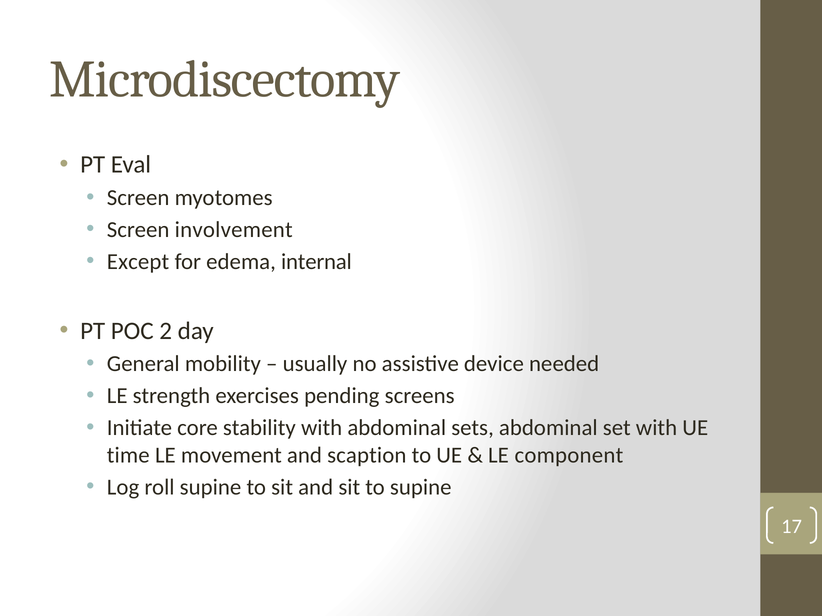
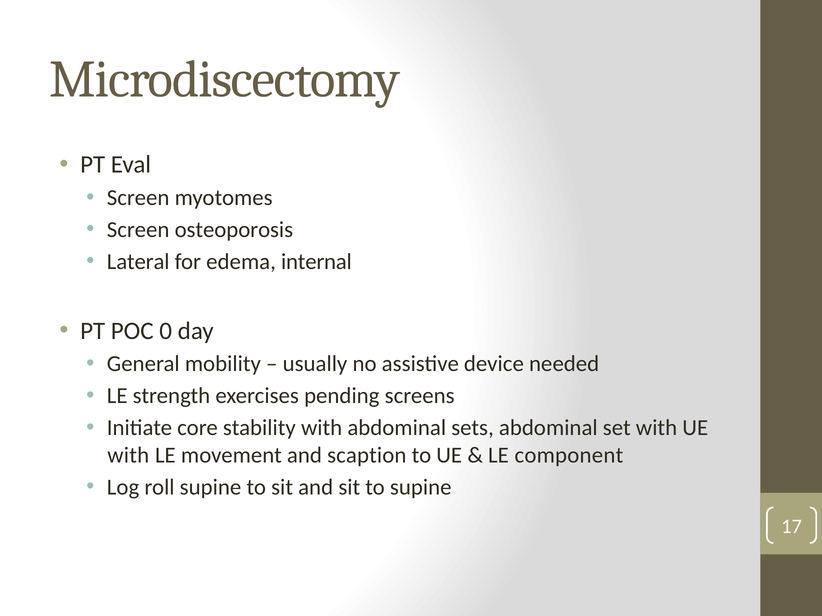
involvement: involvement -> osteoporosis
Except: Except -> Lateral
2: 2 -> 0
time at (128, 456): time -> with
